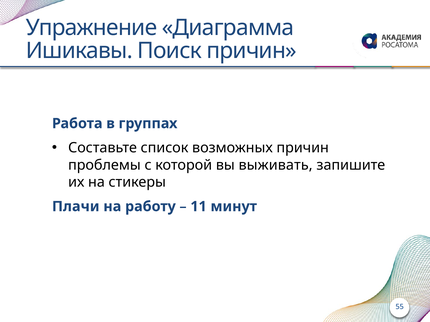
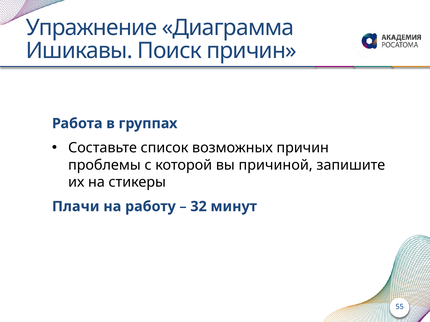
выживать: выживать -> причиной
11: 11 -> 32
